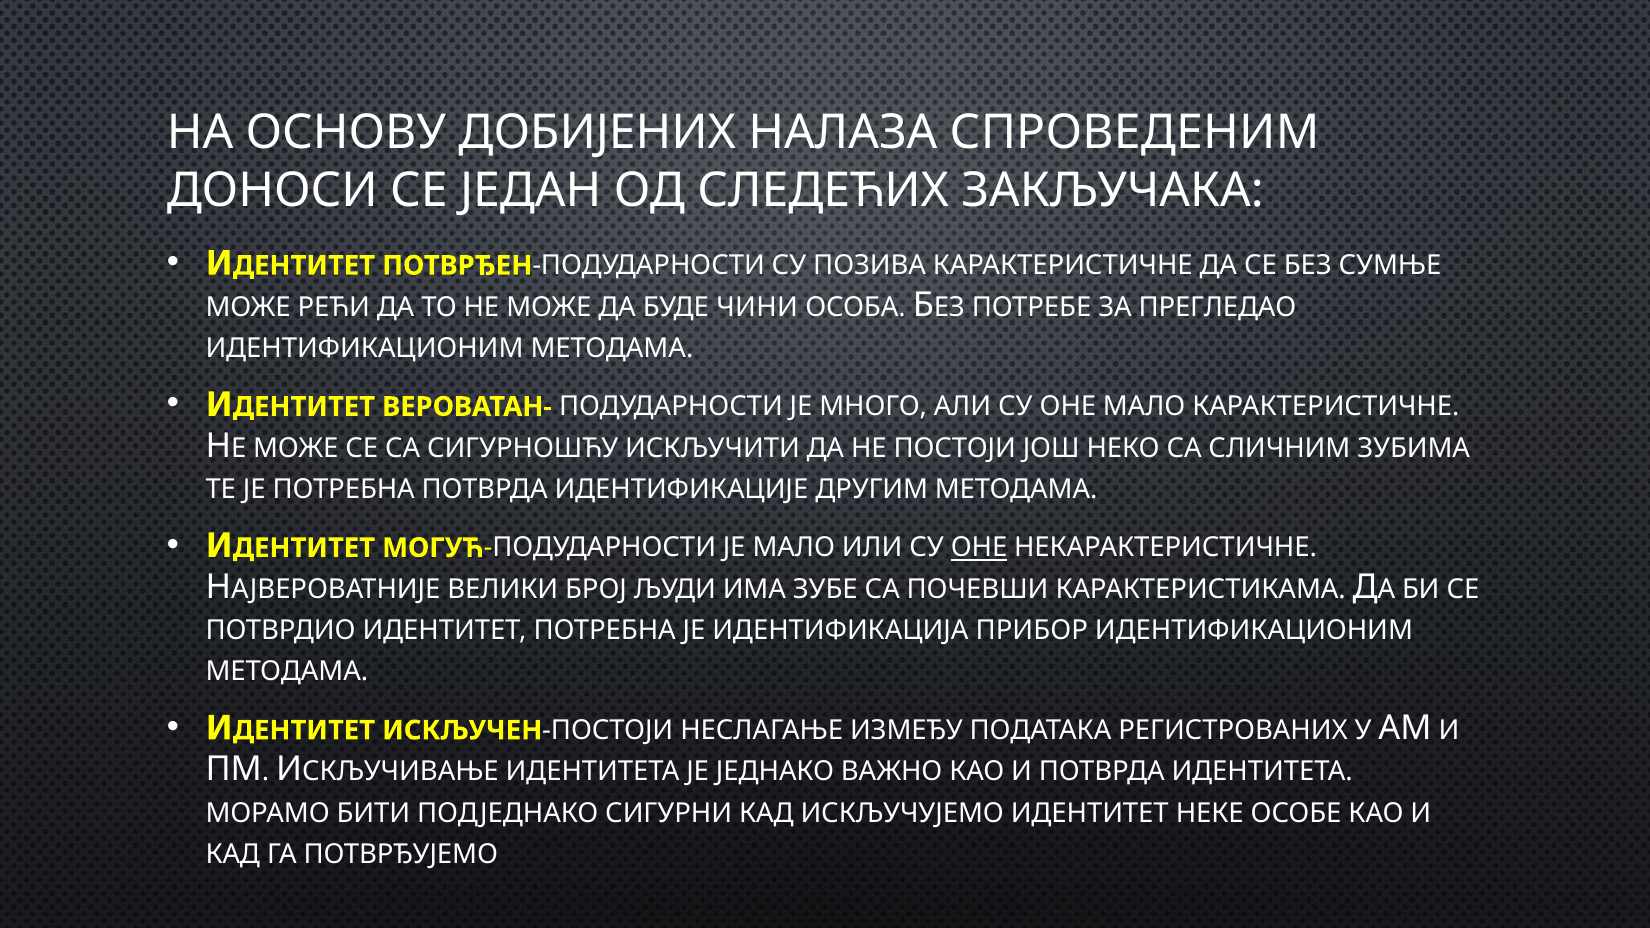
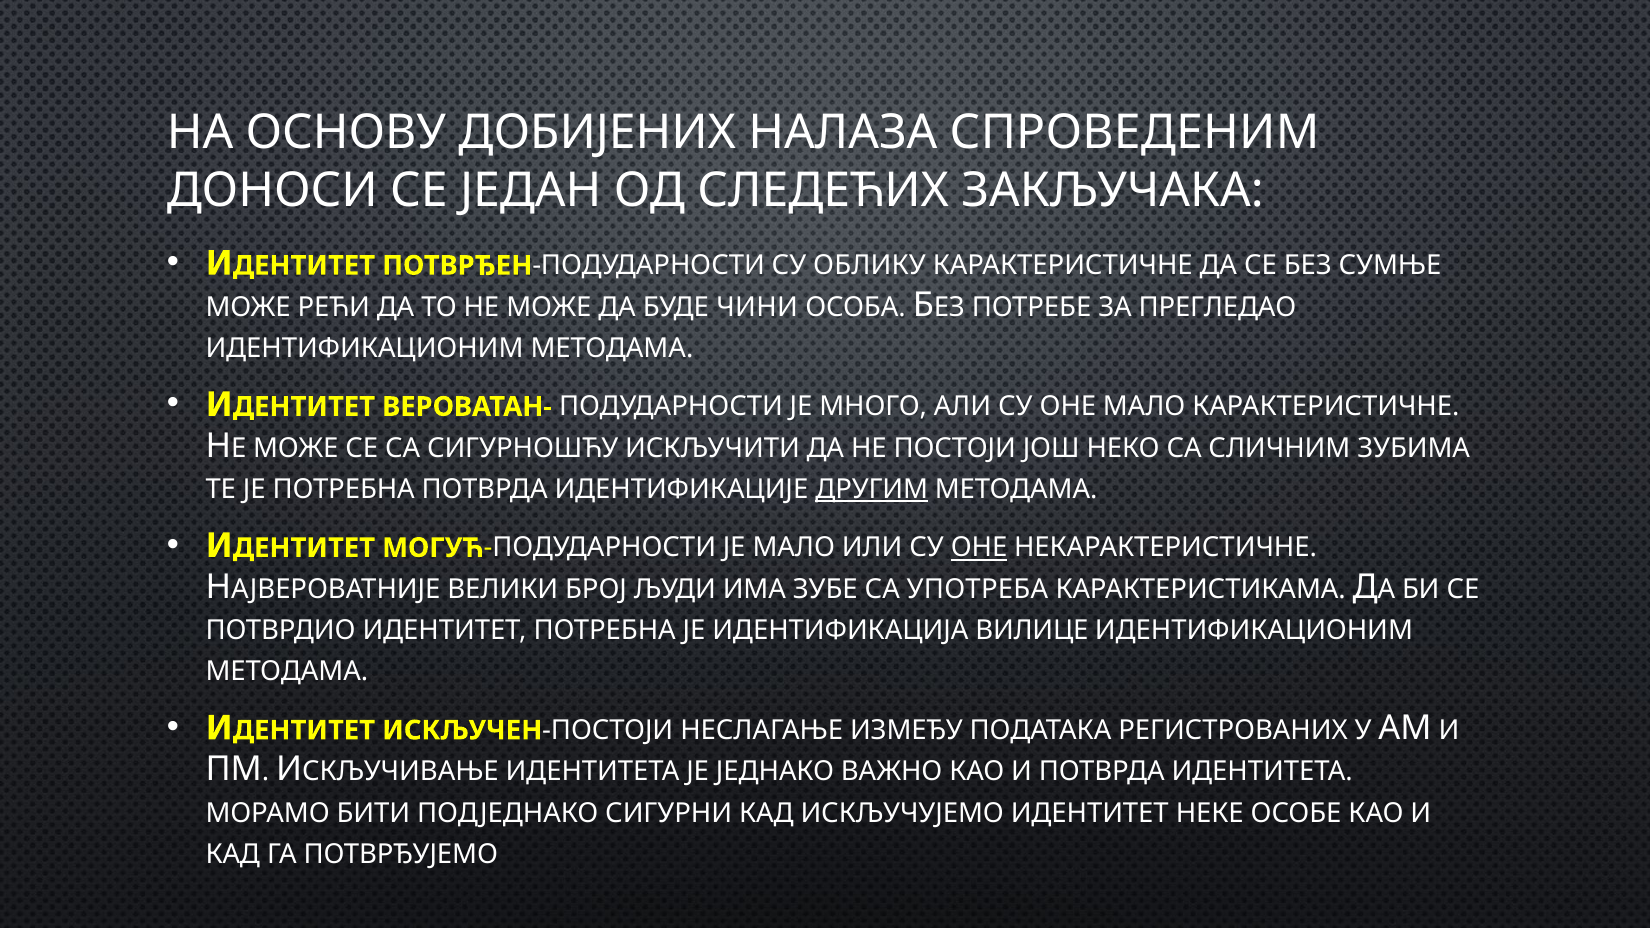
ПОЗИВА: ПОЗИВА -> ОБЛИКУ
ДРУГИМ underline: none -> present
ПОЧЕВШИ: ПОЧЕВШИ -> УПОТРЕБА
ПРИБОР: ПРИБОР -> ВИЛИЦЕ
